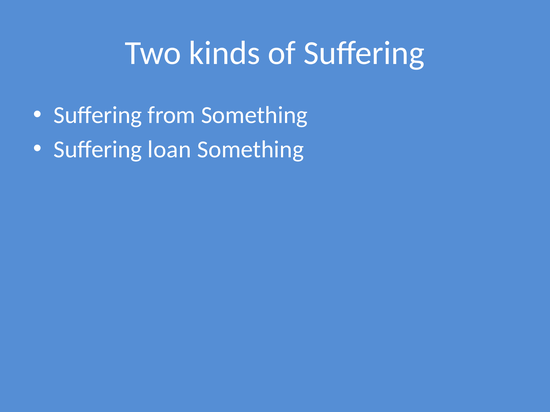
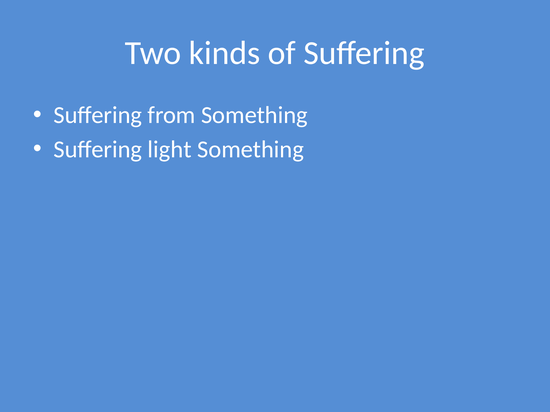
loan: loan -> light
